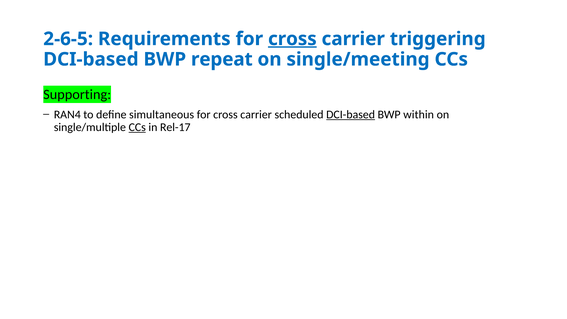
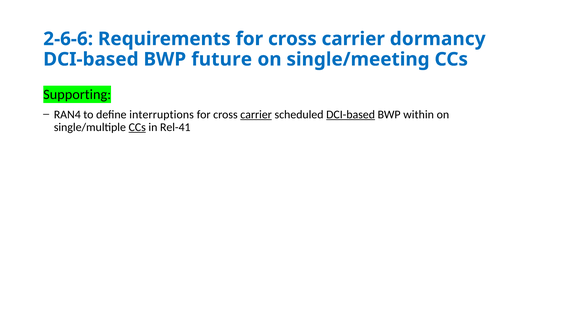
2-6-5: 2-6-5 -> 2-6-6
cross at (292, 39) underline: present -> none
triggering: triggering -> dormancy
repeat: repeat -> future
simultaneous: simultaneous -> interruptions
carrier at (256, 115) underline: none -> present
Rel-17: Rel-17 -> Rel-41
